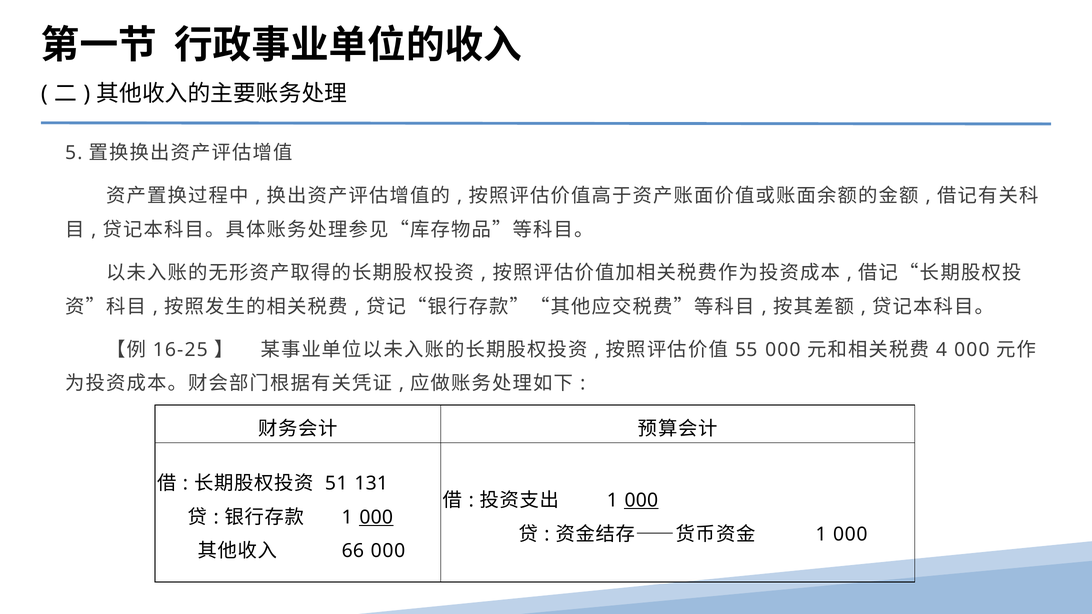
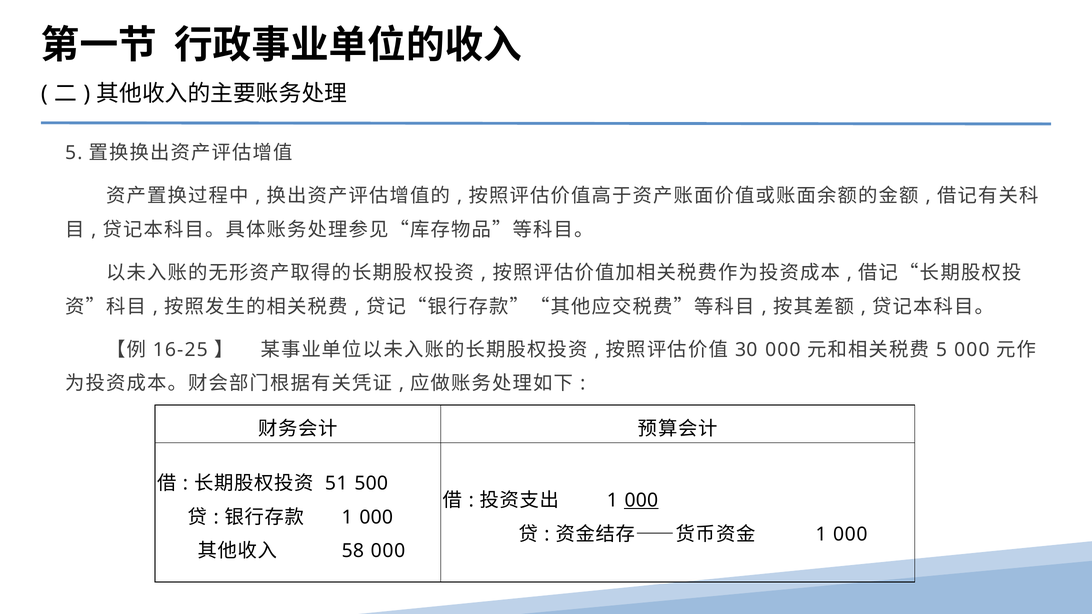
55: 55 -> 30
4 at (941, 350): 4 -> 5
131: 131 -> 500
000 at (376, 517) underline: present -> none
66: 66 -> 58
